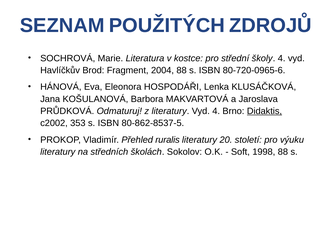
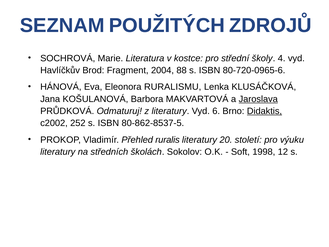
HOSPODÁŘI: HOSPODÁŘI -> RURALISMU
Jaroslava underline: none -> present
Vyd 4: 4 -> 6
353: 353 -> 252
1998 88: 88 -> 12
